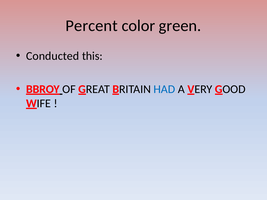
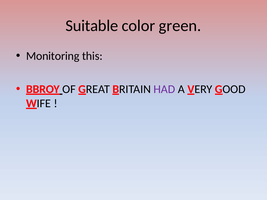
Percent: Percent -> Suitable
Conducted: Conducted -> Monitoring
HAD colour: blue -> purple
